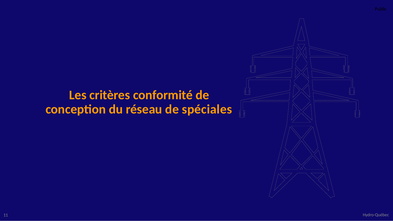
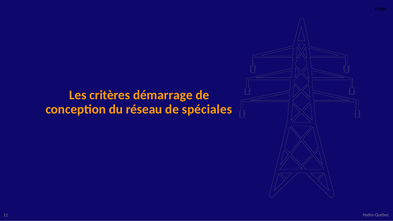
conformité: conformité -> démarrage
